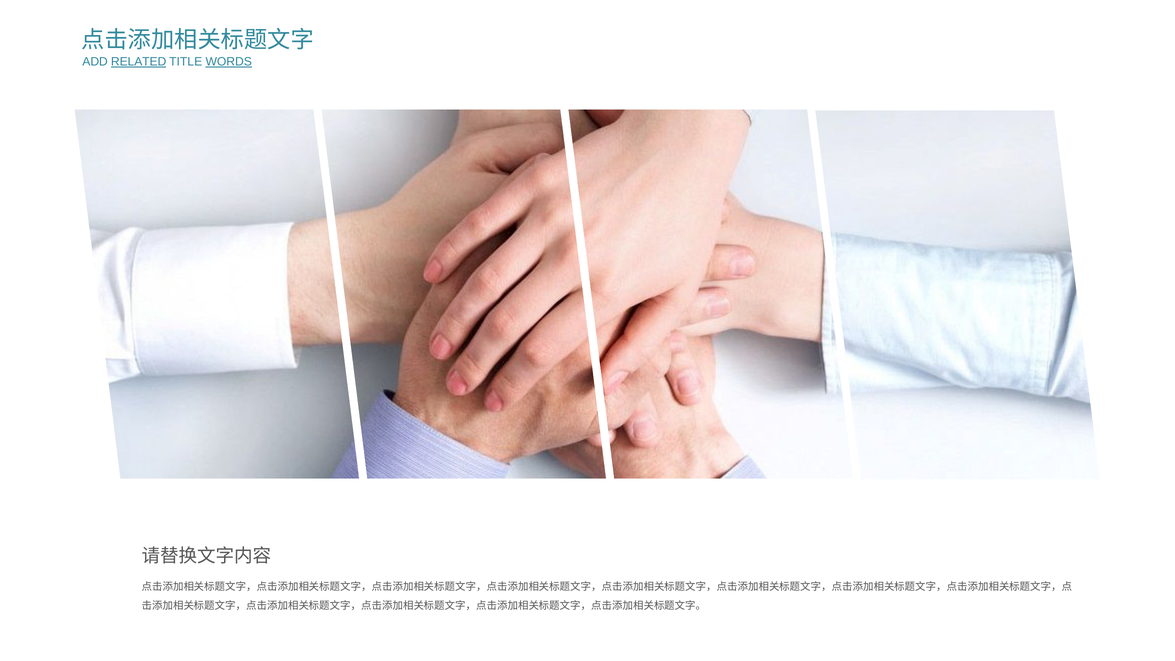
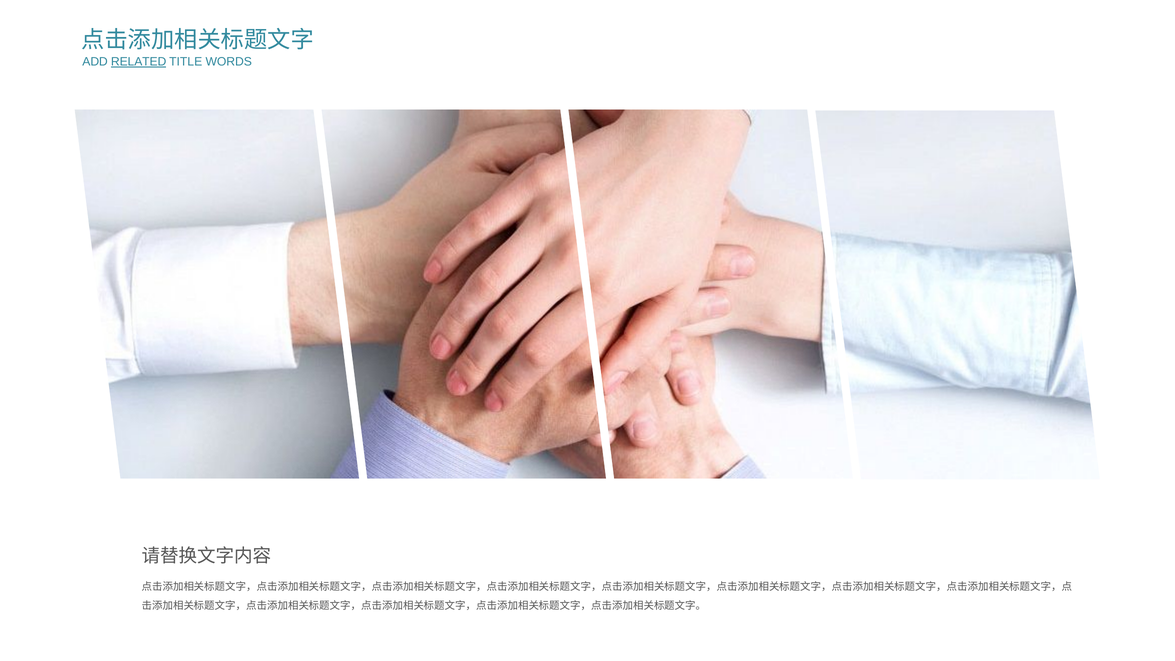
WORDS underline: present -> none
